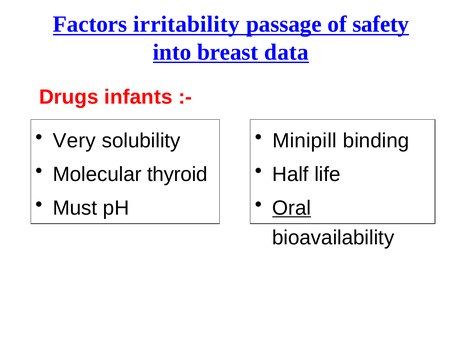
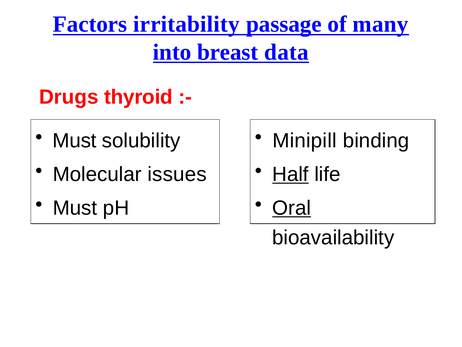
safety: safety -> many
infants: infants -> thyroid
Very at (74, 140): Very -> Must
thyroid: thyroid -> issues
Half underline: none -> present
